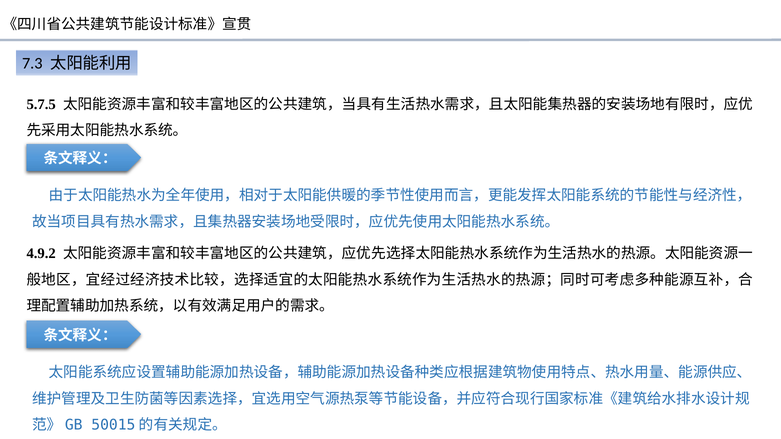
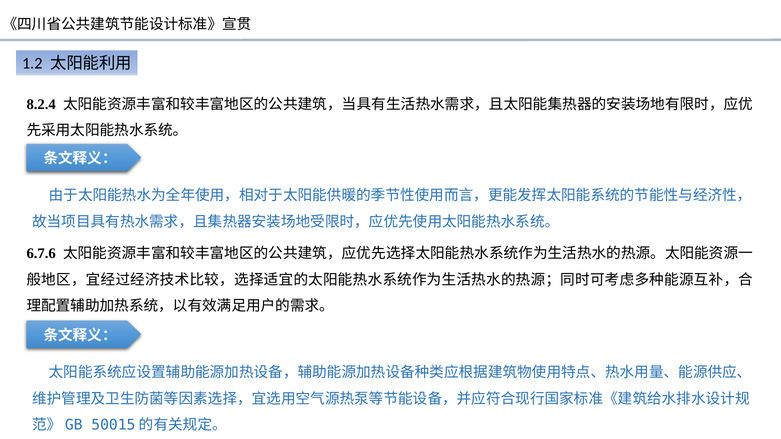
7.3: 7.3 -> 1.2
5.7.5: 5.7.5 -> 8.2.4
4.9.2: 4.9.2 -> 6.7.6
